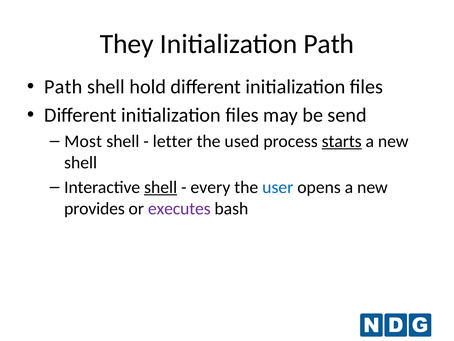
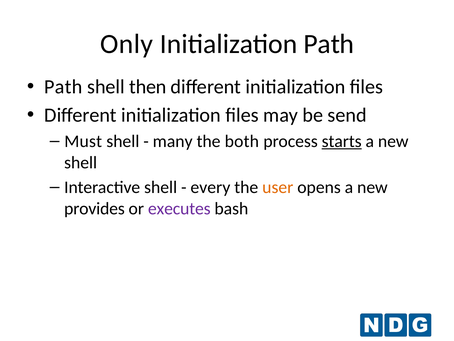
They: They -> Only
hold: hold -> then
Most: Most -> Must
letter: letter -> many
used: used -> both
shell at (161, 187) underline: present -> none
user colour: blue -> orange
